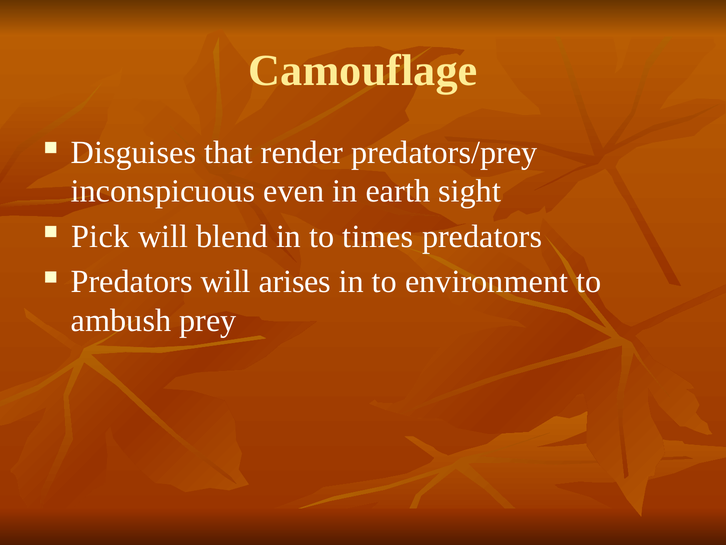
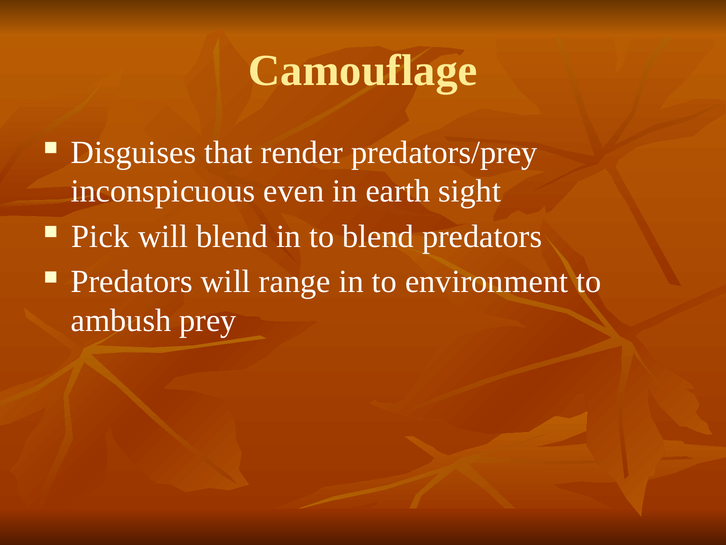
to times: times -> blend
arises: arises -> range
